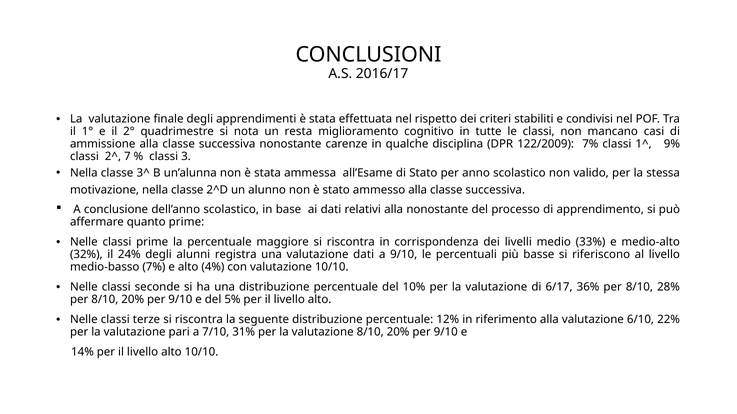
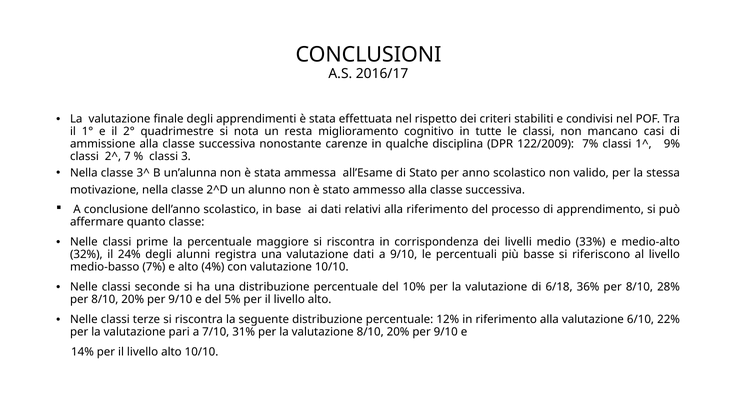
alla nonostante: nonostante -> riferimento
quanto prime: prime -> classe
6/17: 6/17 -> 6/18
